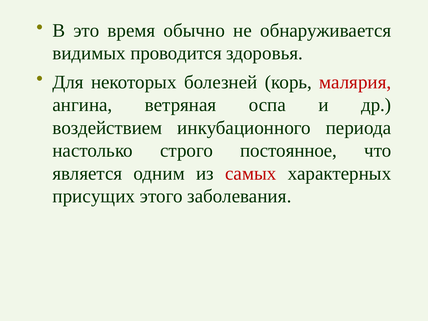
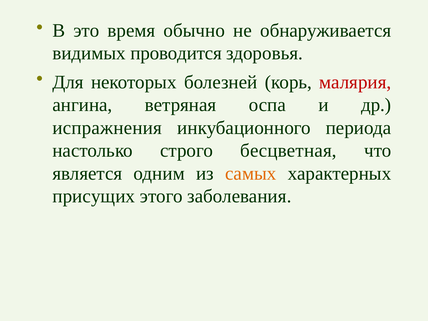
воздействием: воздействием -> испражнения
постоянное: постоянное -> бесцветная
самых colour: red -> orange
